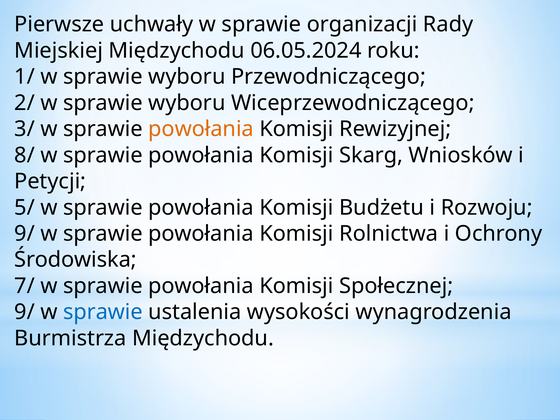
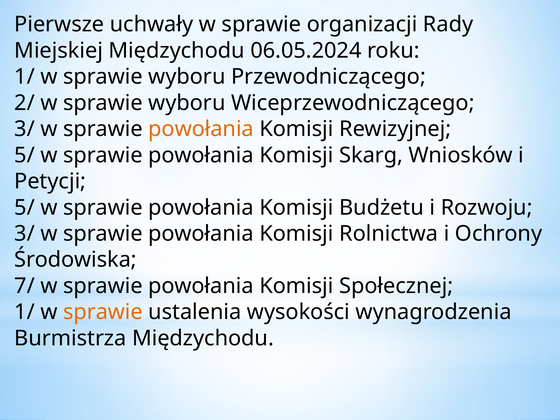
8/ at (25, 155): 8/ -> 5/
9/ at (25, 234): 9/ -> 3/
9/ at (25, 312): 9/ -> 1/
sprawie at (103, 312) colour: blue -> orange
